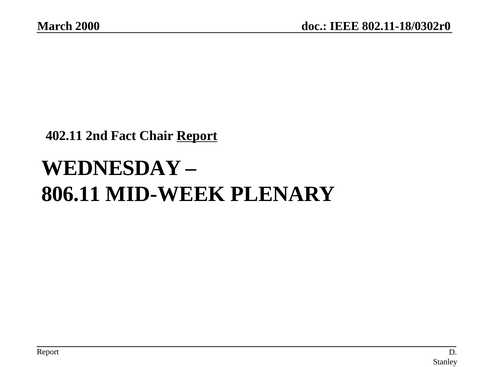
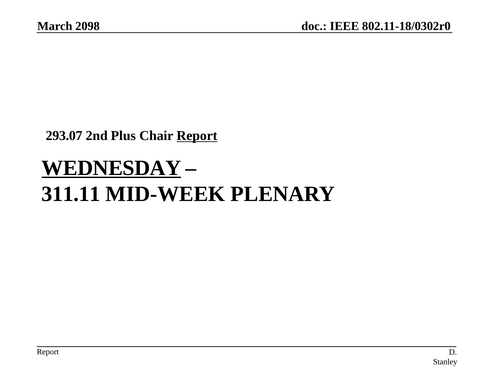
2000: 2000 -> 2098
402.11: 402.11 -> 293.07
Fact: Fact -> Plus
WEDNESDAY underline: none -> present
806.11: 806.11 -> 311.11
